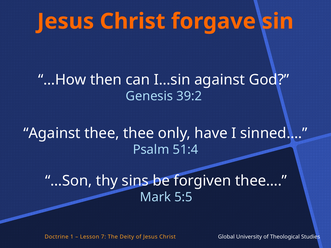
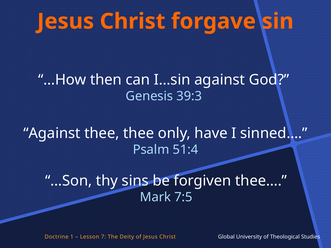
39:2: 39:2 -> 39:3
5:5: 5:5 -> 7:5
